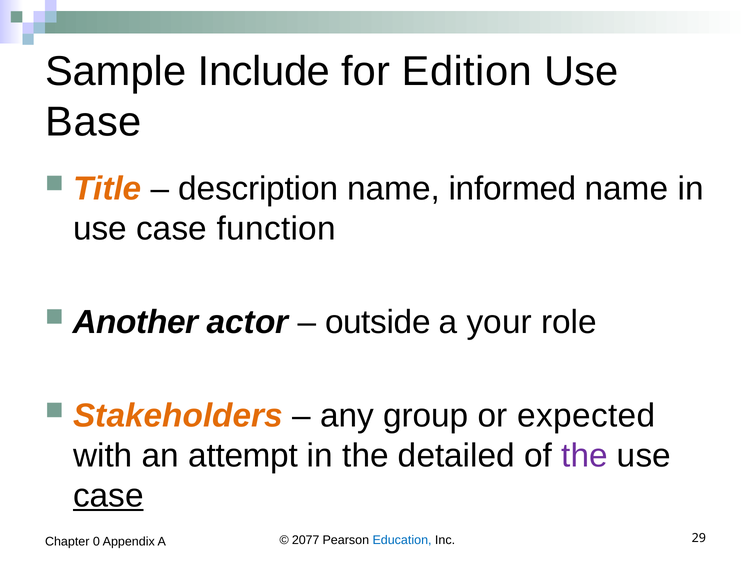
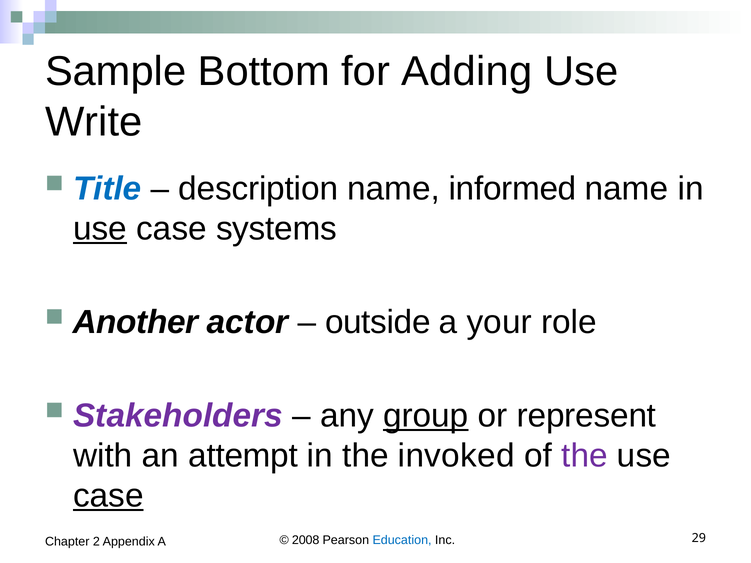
Include: Include -> Bottom
Edition: Edition -> Adding
Base: Base -> Write
Title colour: orange -> blue
use at (100, 229) underline: none -> present
function: function -> systems
Stakeholders colour: orange -> purple
group underline: none -> present
expected: expected -> represent
detailed: detailed -> invoked
2077: 2077 -> 2008
0: 0 -> 2
